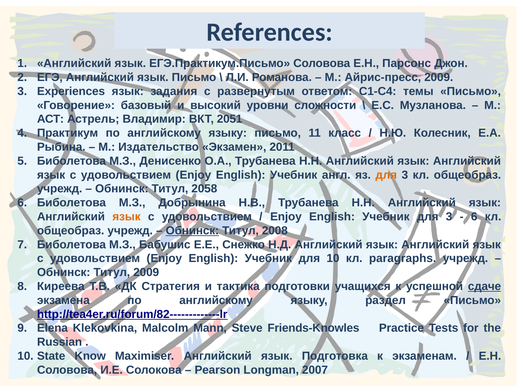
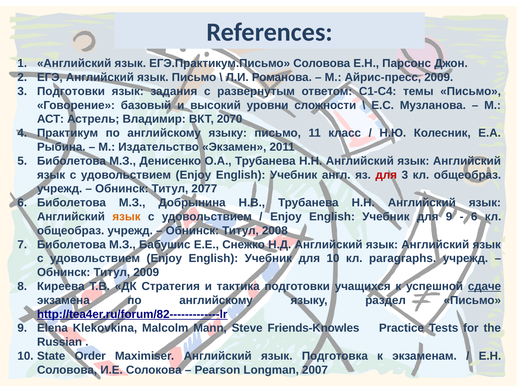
3 Experiences: Experiences -> Подготовки
2051: 2051 -> 2070
для at (386, 175) colour: orange -> red
2058: 2058 -> 2077
Учебник для 3: 3 -> 9
Обнинск at (192, 231) underline: present -> none
Know: Know -> Order
